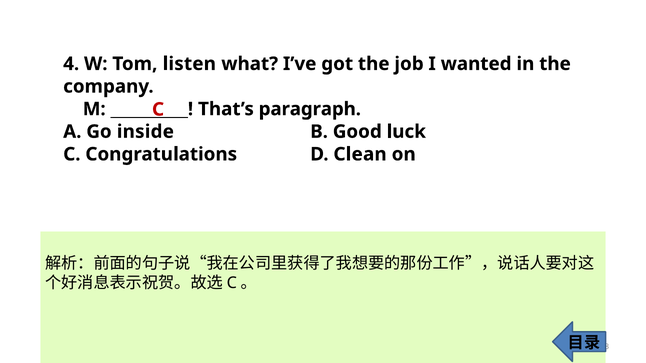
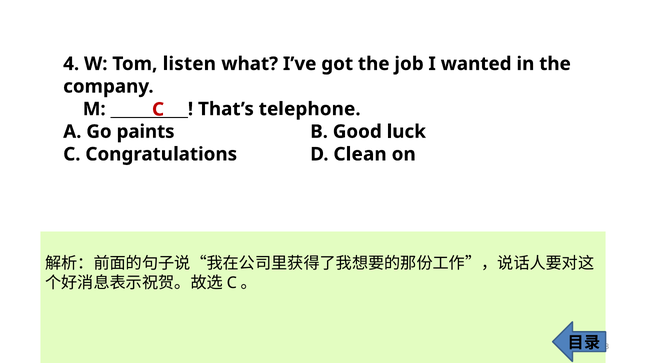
paragraph: paragraph -> telephone
inside: inside -> paints
